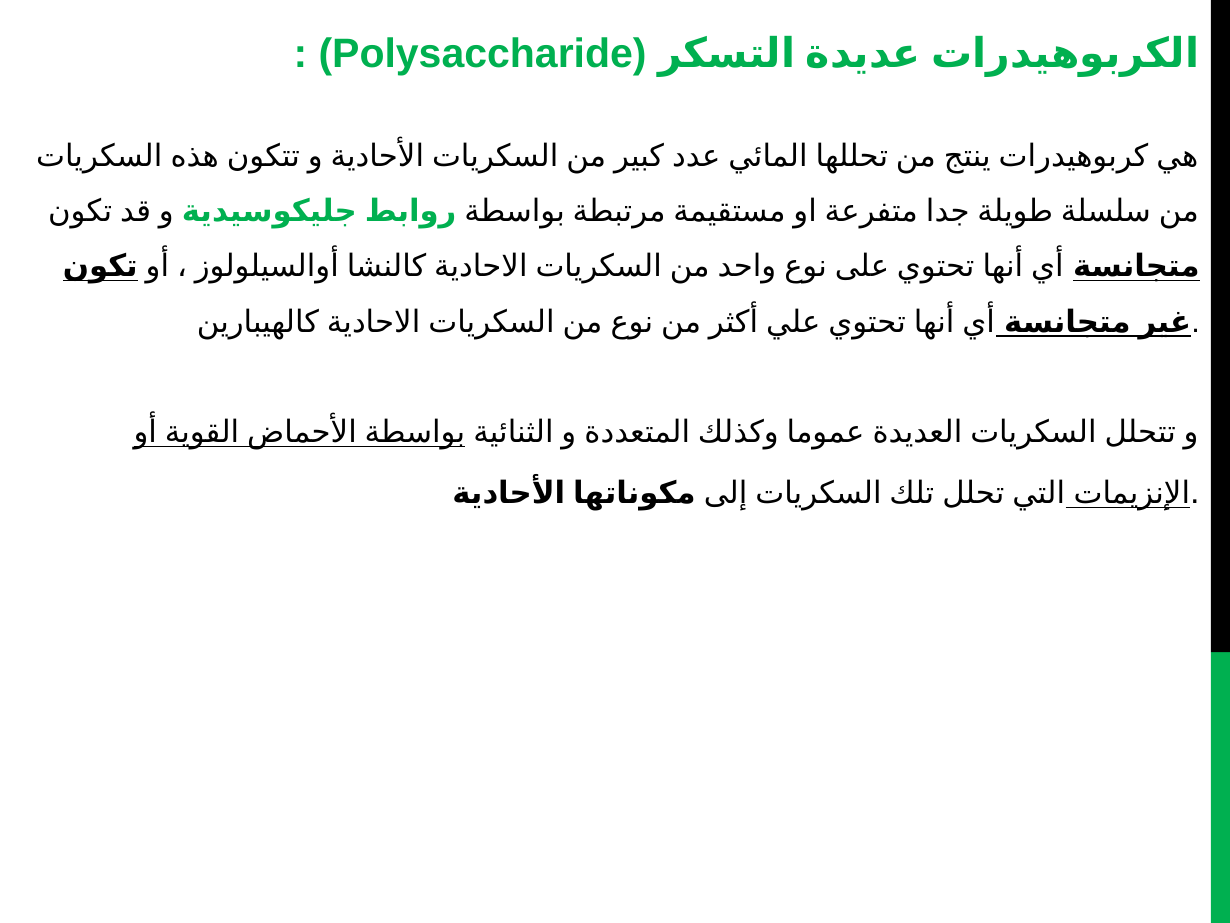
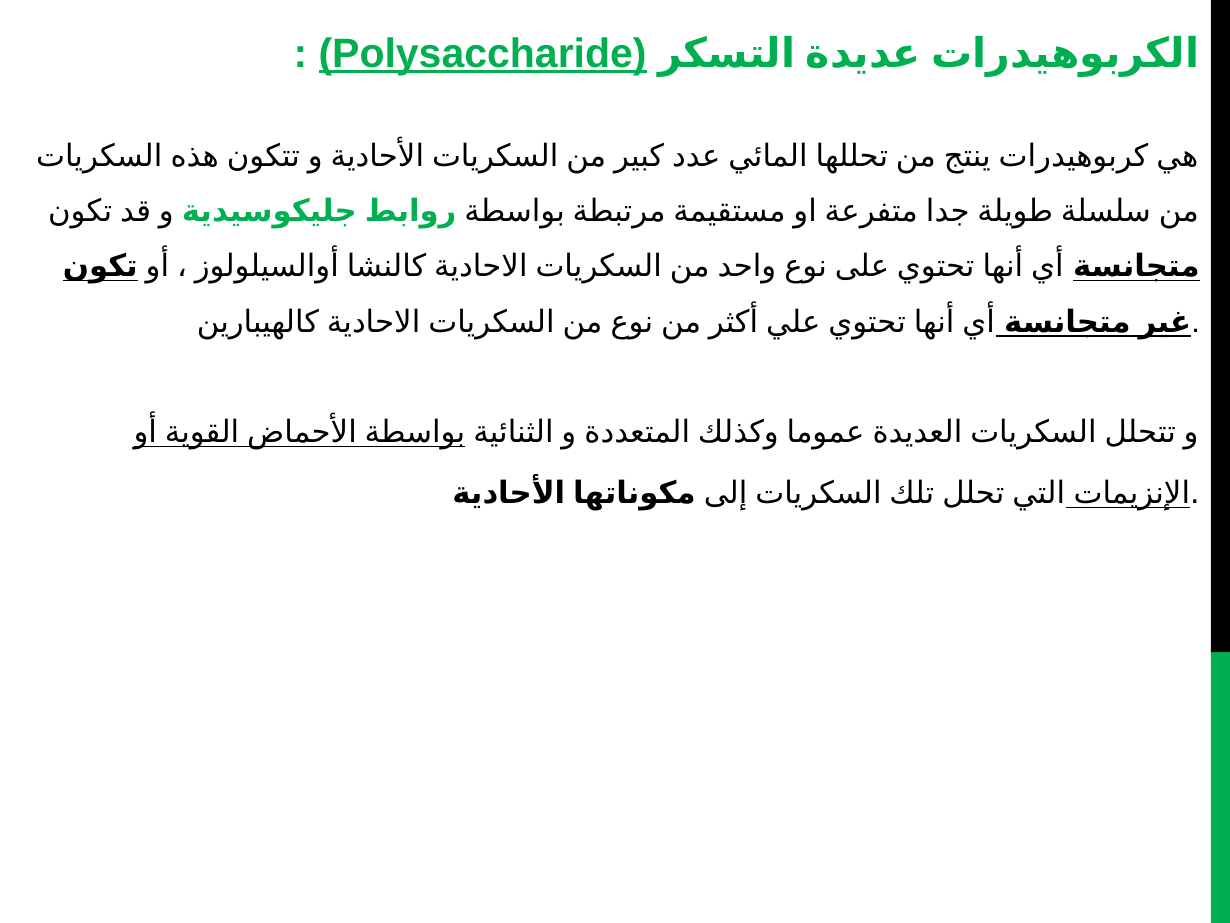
Polysaccharide underline: none -> present
